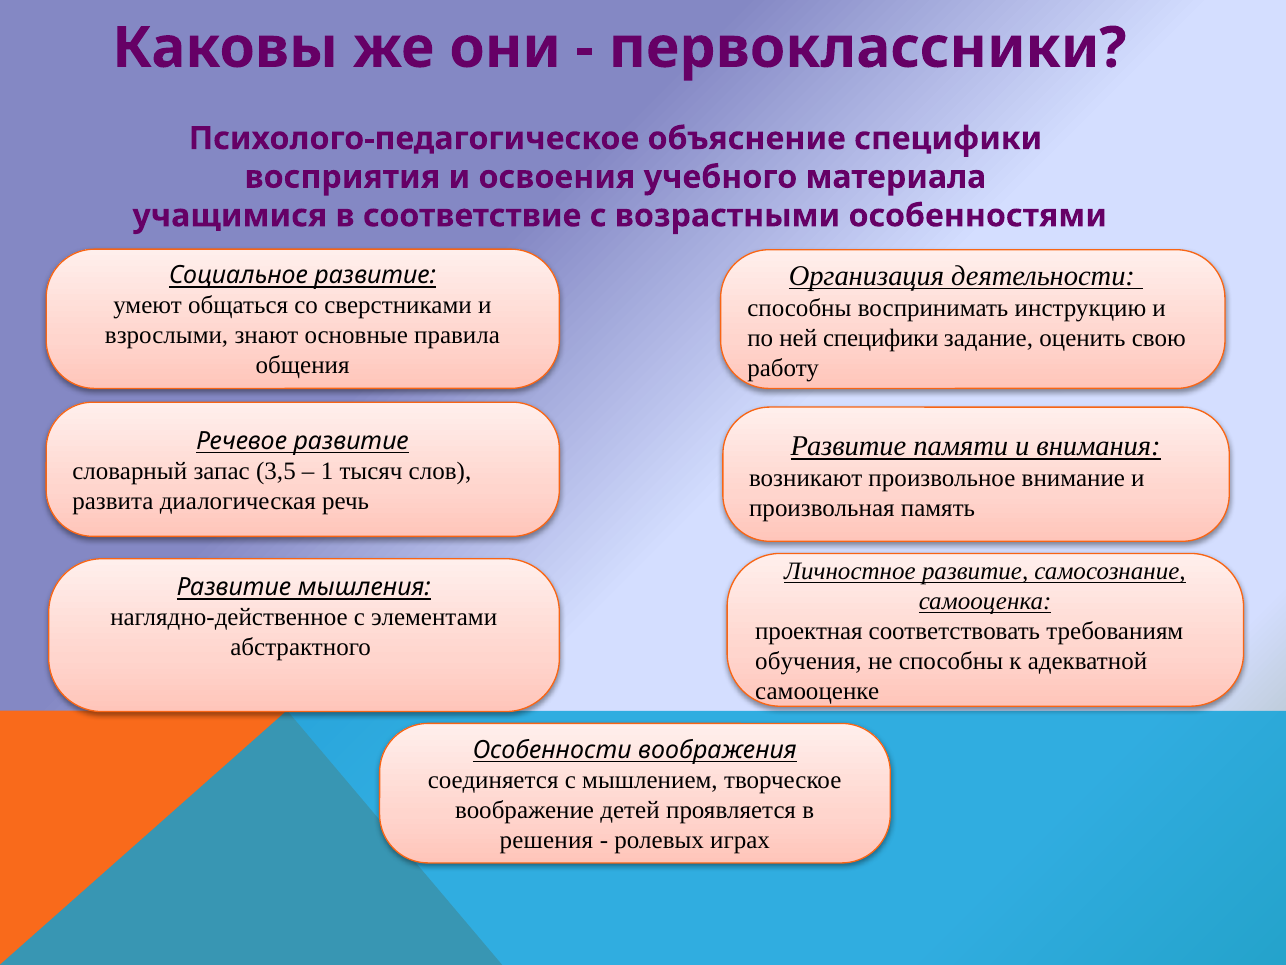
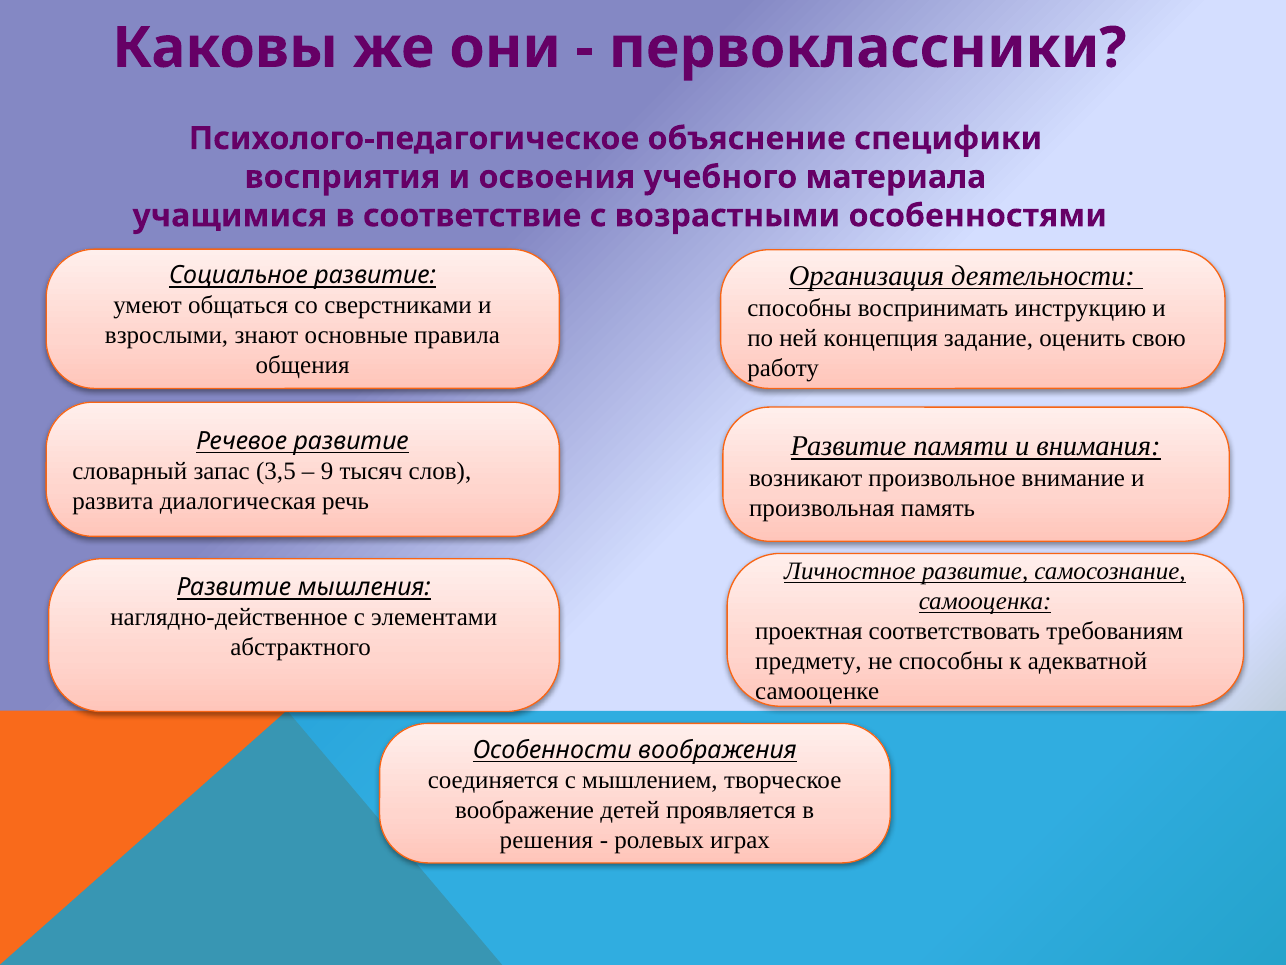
ней специфики: специфики -> концепция
1: 1 -> 9
обучения: обучения -> предмету
